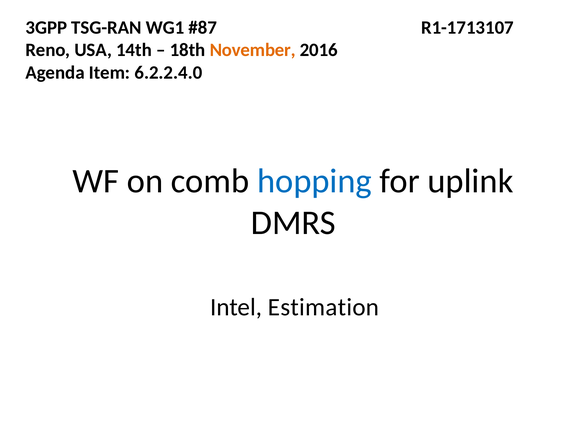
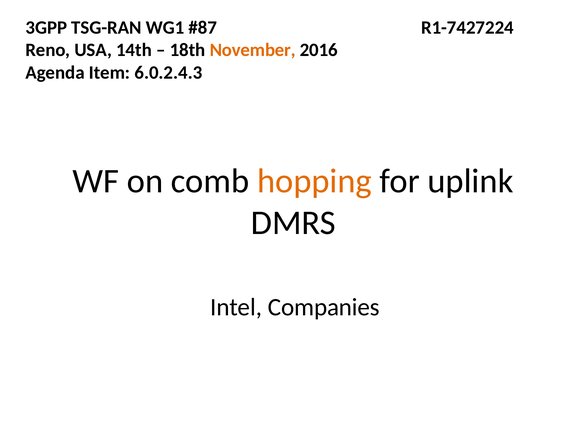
R1-1713107: R1-1713107 -> R1-7427224
6.2.2.4.0: 6.2.2.4.0 -> 6.0.2.4.3
hopping colour: blue -> orange
Estimation: Estimation -> Companies
